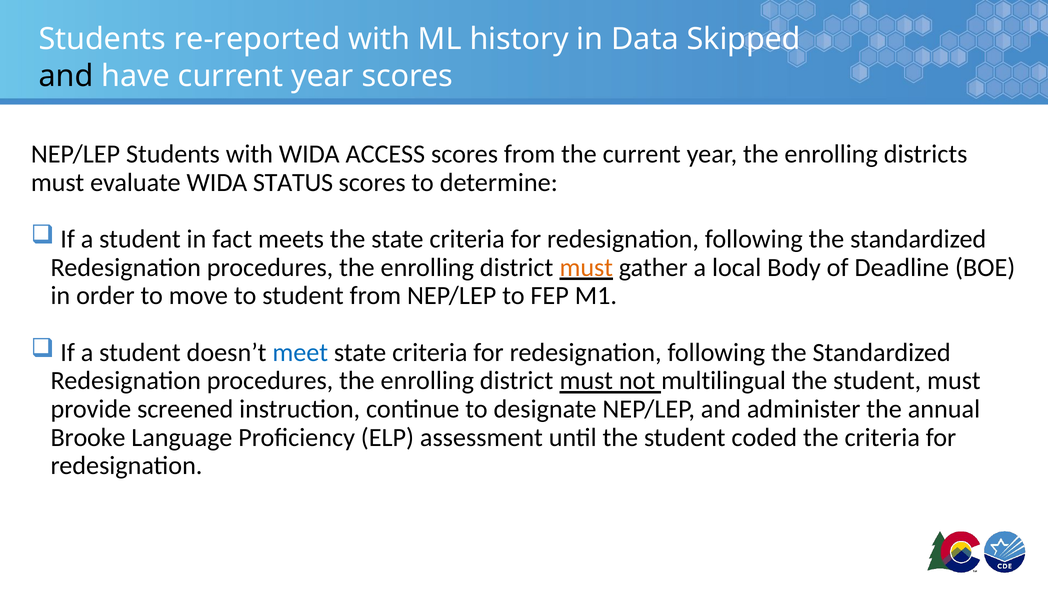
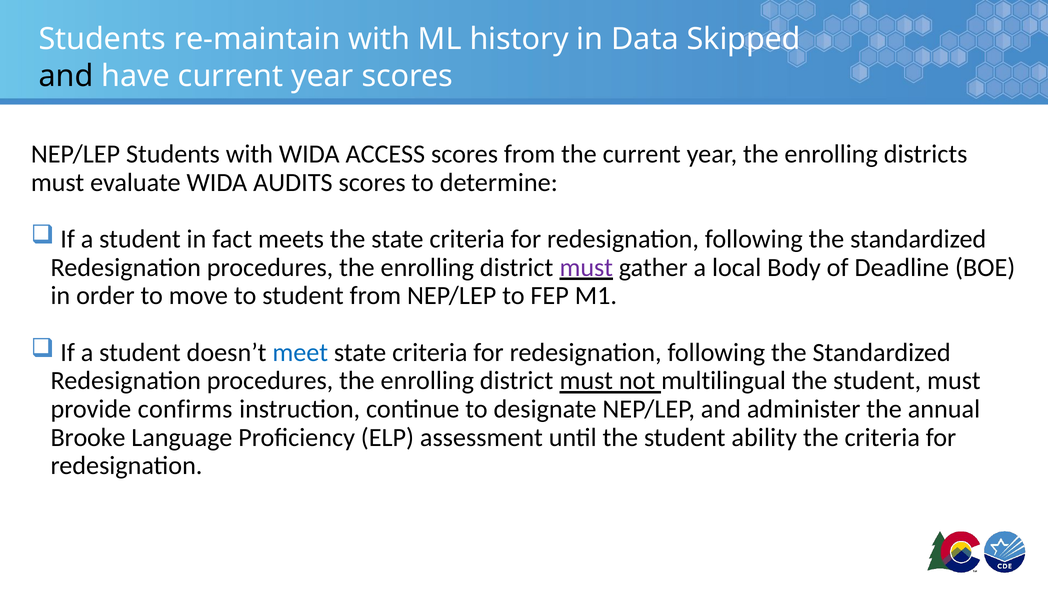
re-reported: re-reported -> re-maintain
STATUS: STATUS -> AUDITS
must at (586, 267) colour: orange -> purple
screened: screened -> confirms
coded: coded -> ability
